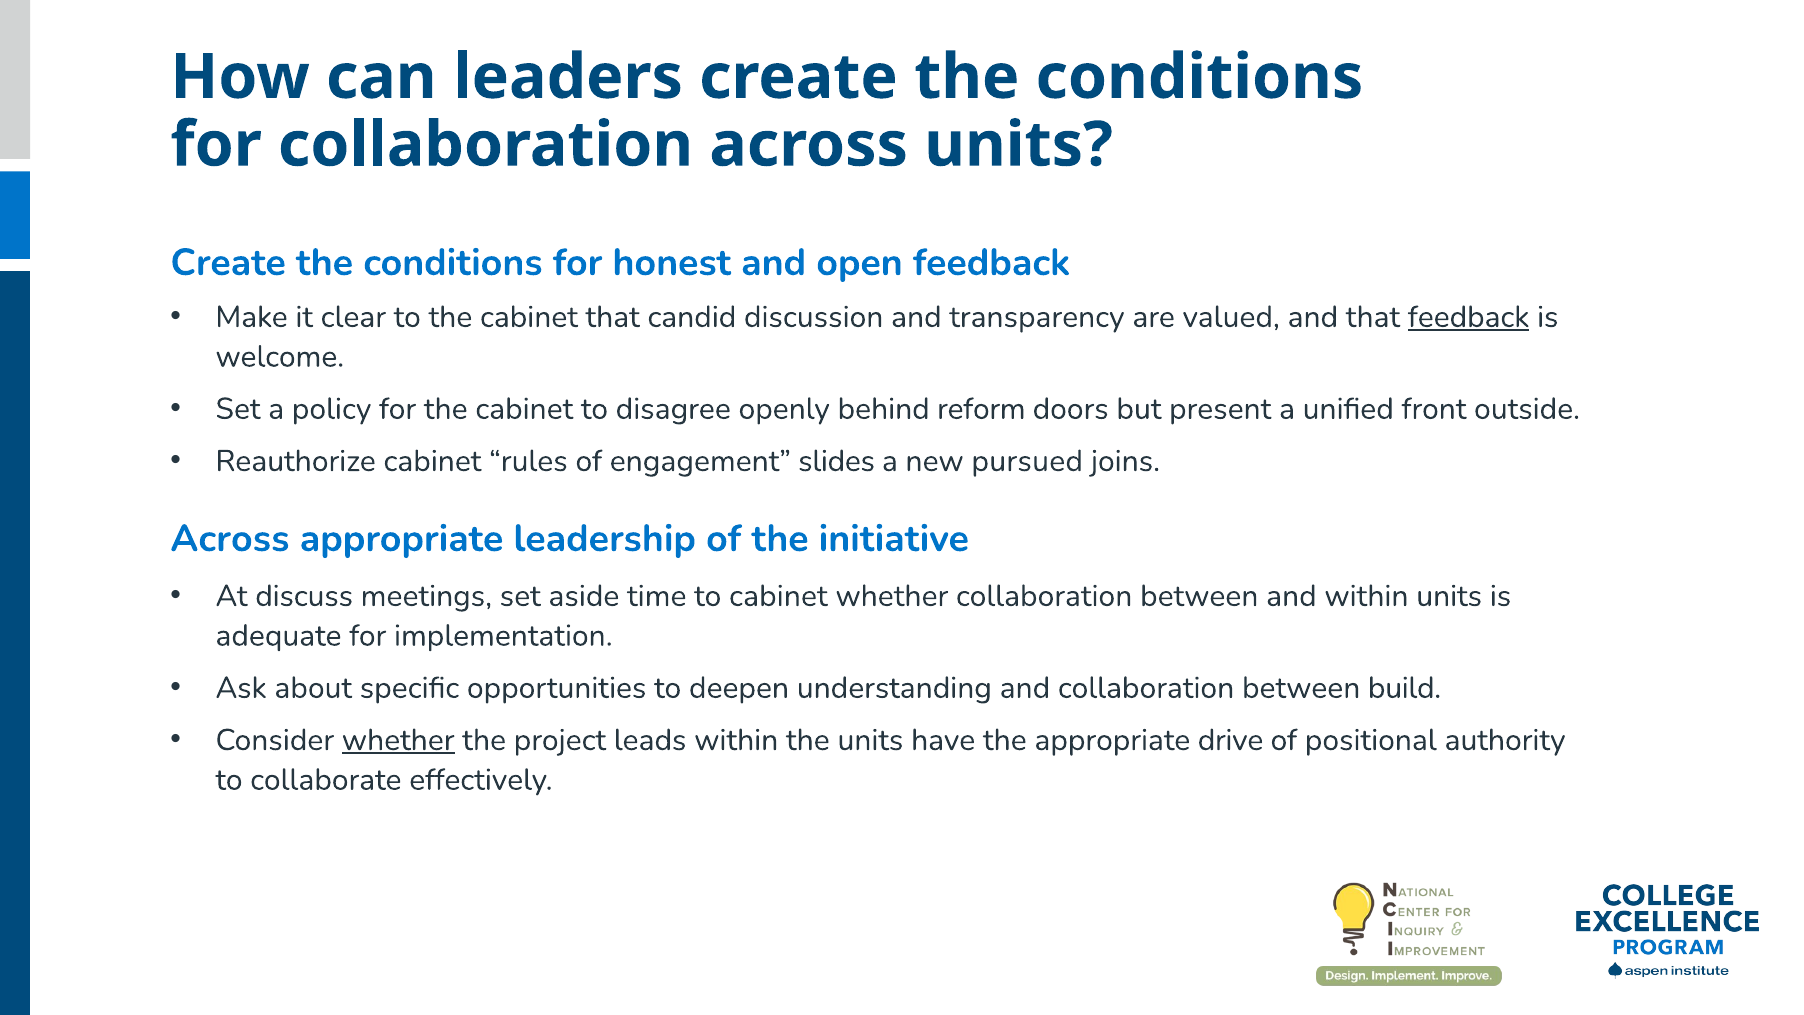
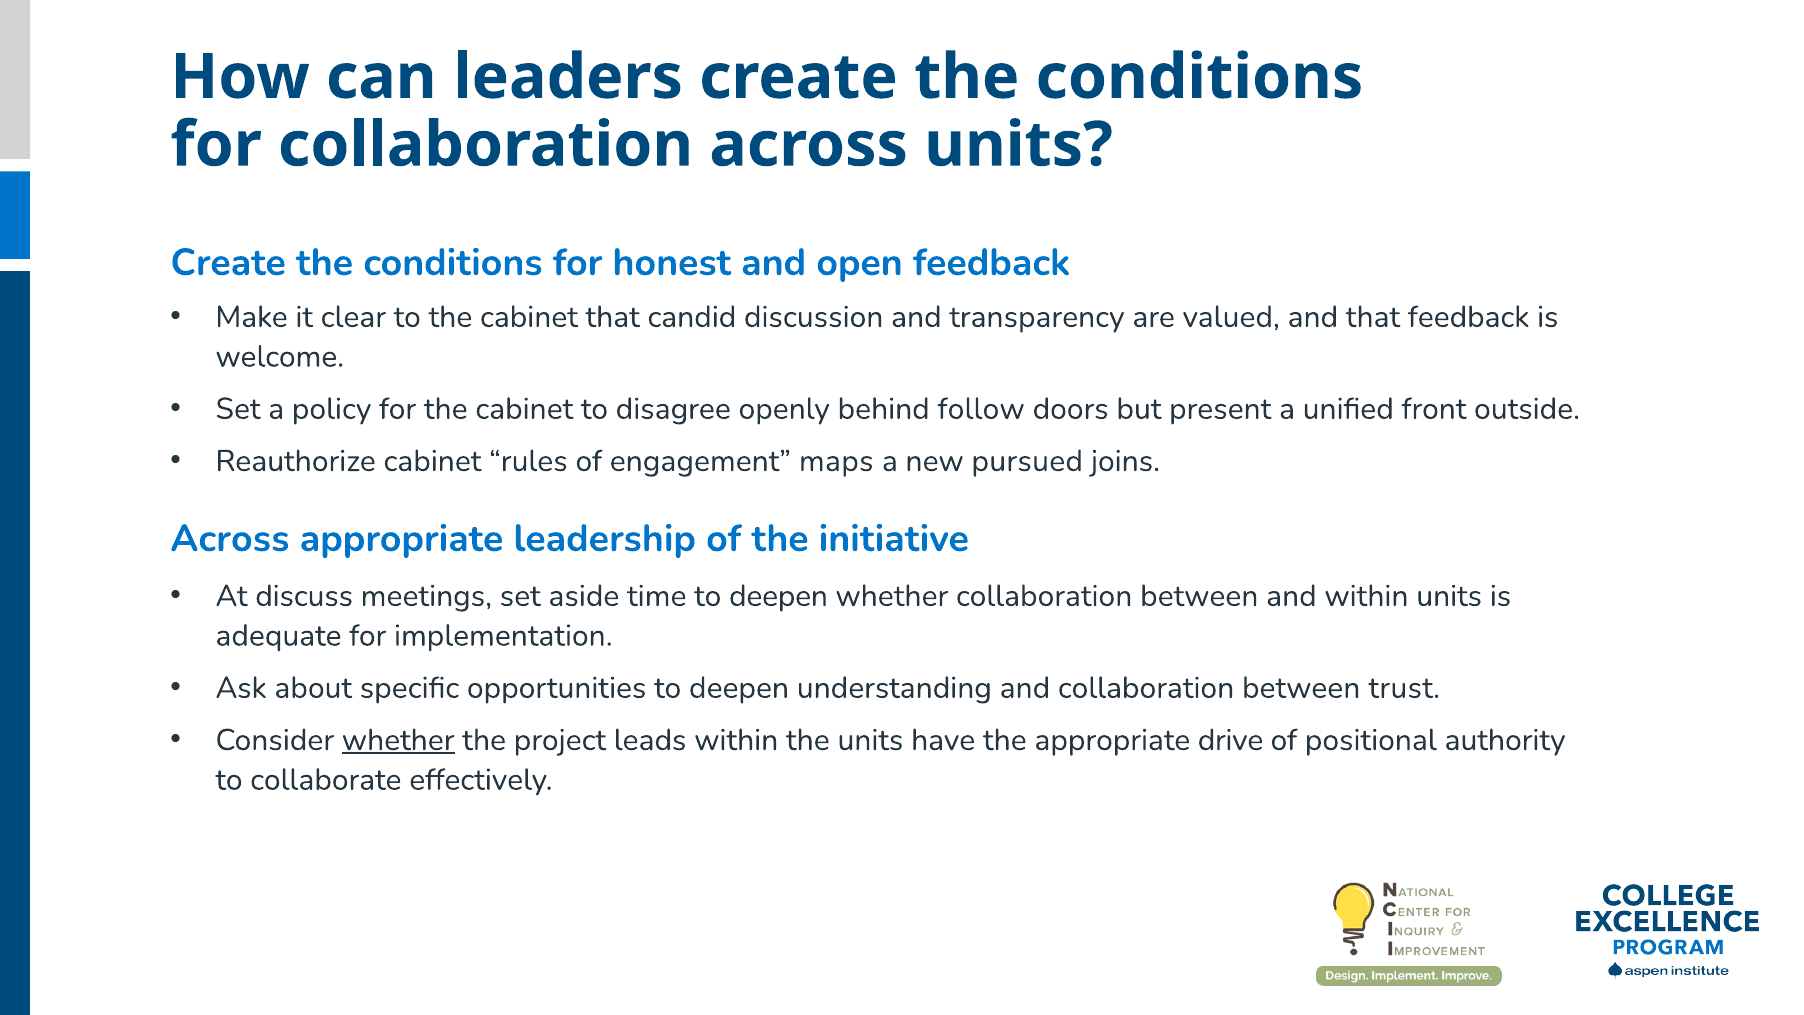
feedback at (1469, 317) underline: present -> none
reform: reform -> follow
slides: slides -> maps
time to cabinet: cabinet -> deepen
build: build -> trust
